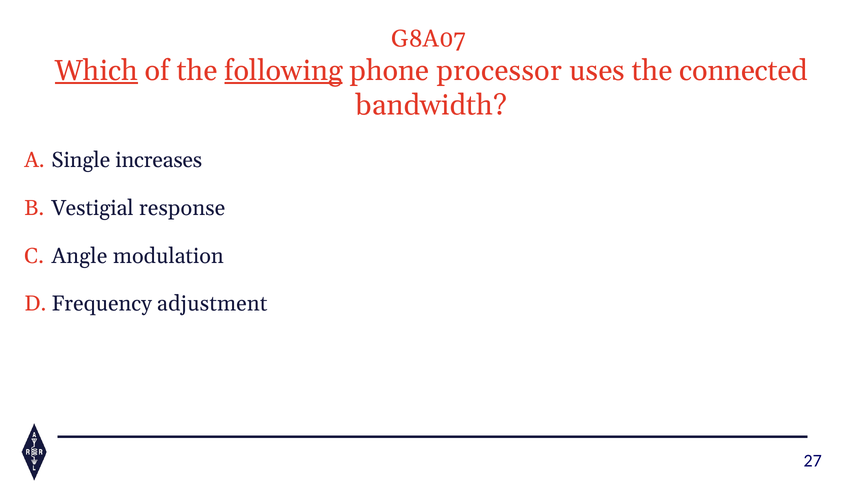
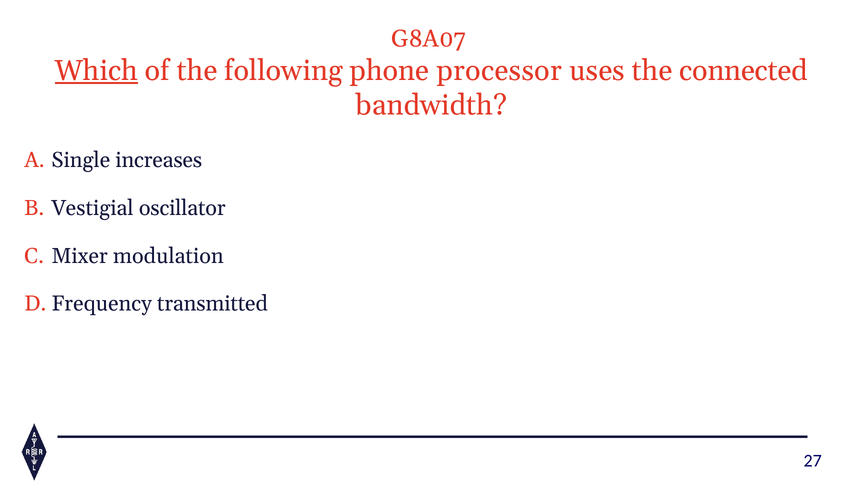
following underline: present -> none
response: response -> oscillator
Angle: Angle -> Mixer
adjustment: adjustment -> transmitted
